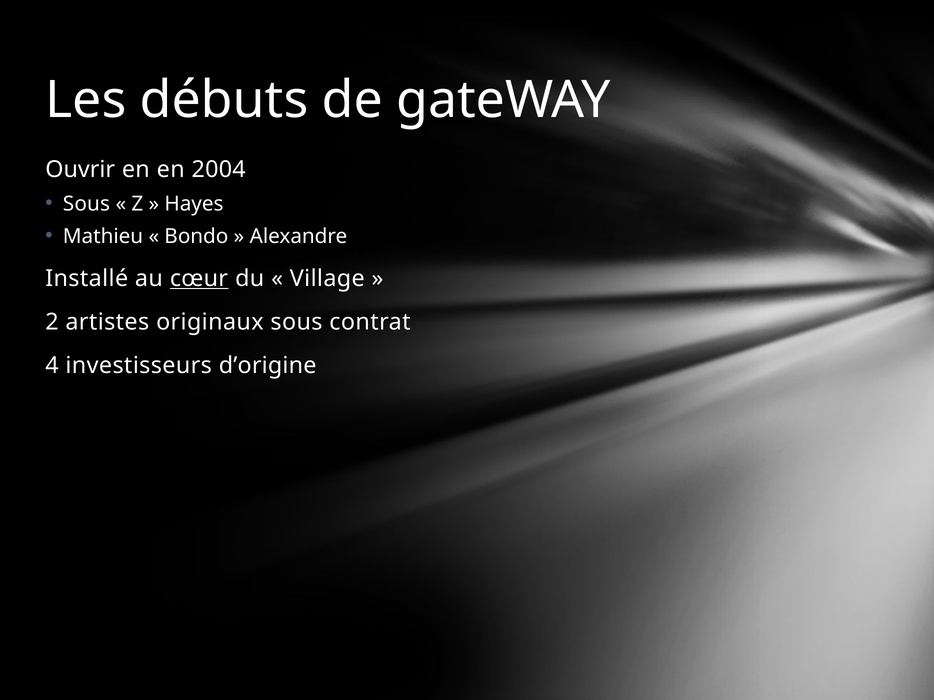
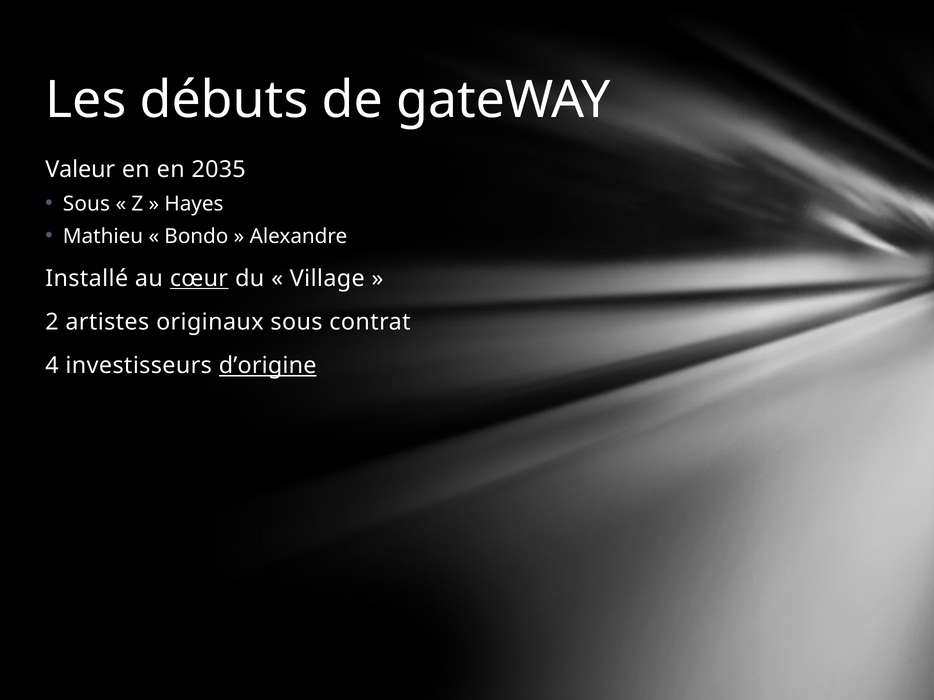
Ouvrir: Ouvrir -> Valeur
2004: 2004 -> 2035
d’origine underline: none -> present
